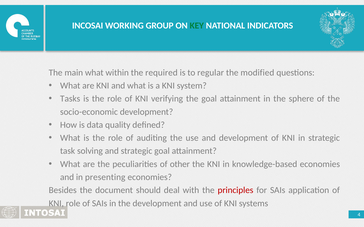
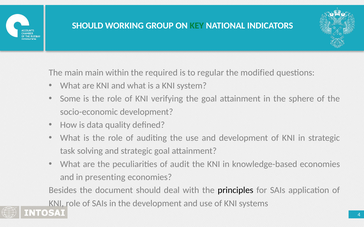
INCOSAI at (88, 26): INCOSAI -> SHOULD
main what: what -> main
Tasks: Tasks -> Some
other: other -> audit
principles colour: red -> black
